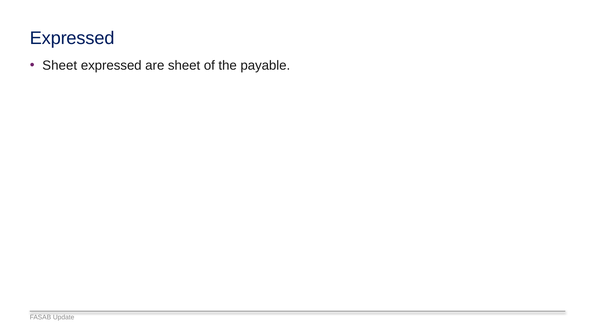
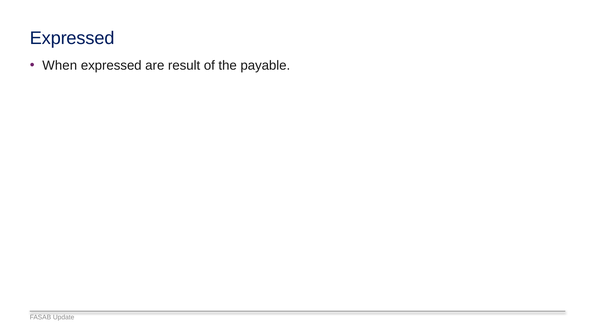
Sheet at (60, 65): Sheet -> When
are sheet: sheet -> result
